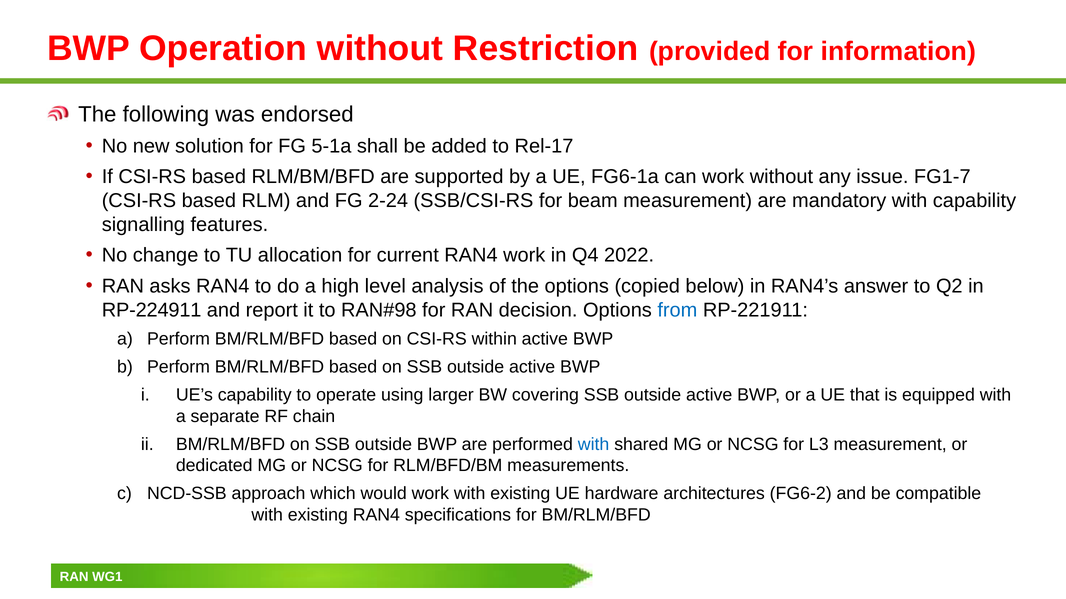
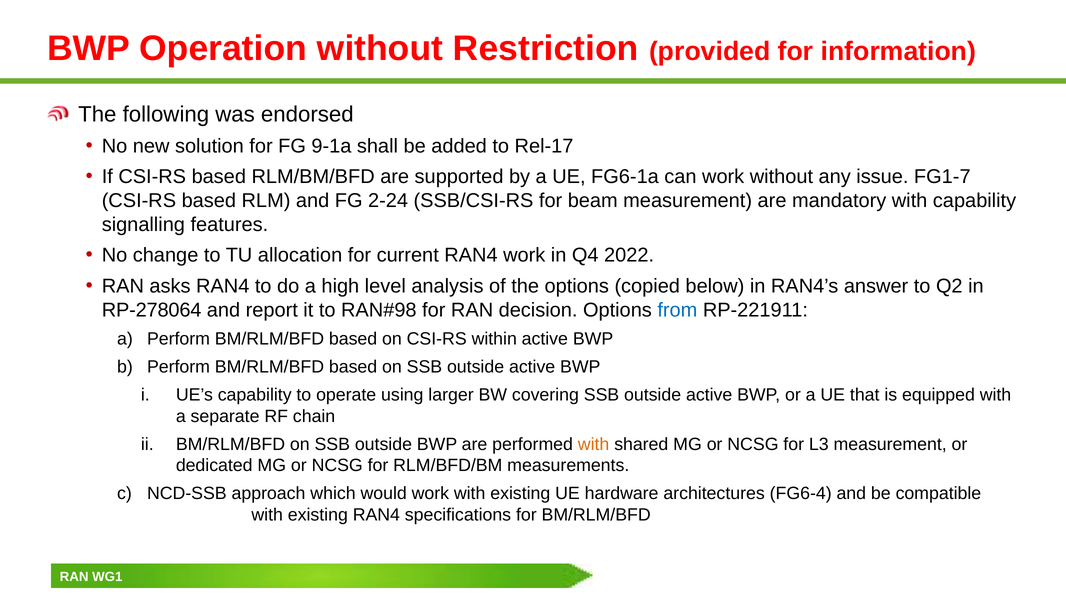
5-1a: 5-1a -> 9-1a
RP-224911: RP-224911 -> RP-278064
with at (594, 445) colour: blue -> orange
FG6-2: FG6-2 -> FG6-4
